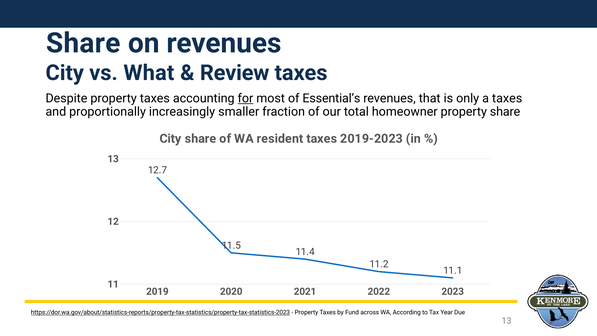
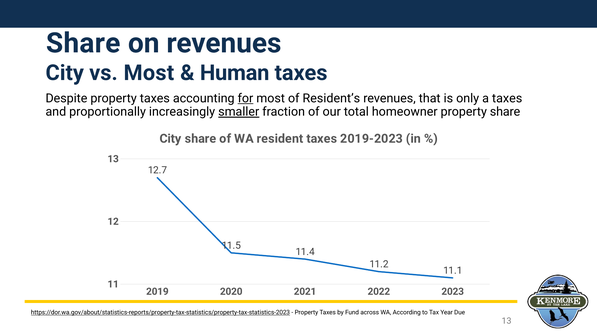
vs What: What -> Most
Review: Review -> Human
Essential’s: Essential’s -> Resident’s
smaller underline: none -> present
